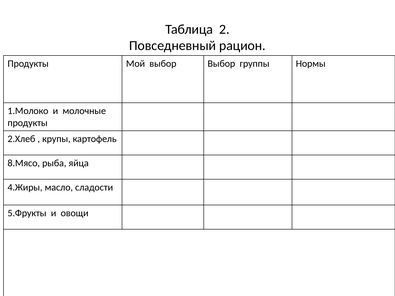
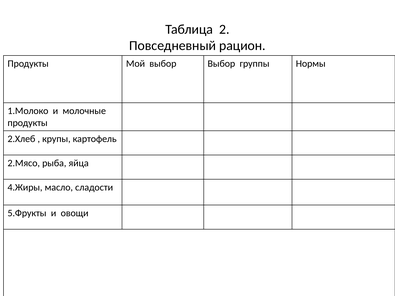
8.Мясо: 8.Мясо -> 2.Мясо
